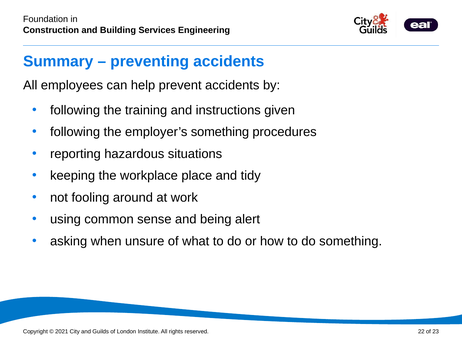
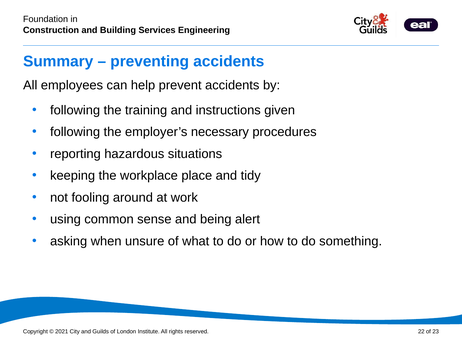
employer’s something: something -> necessary
